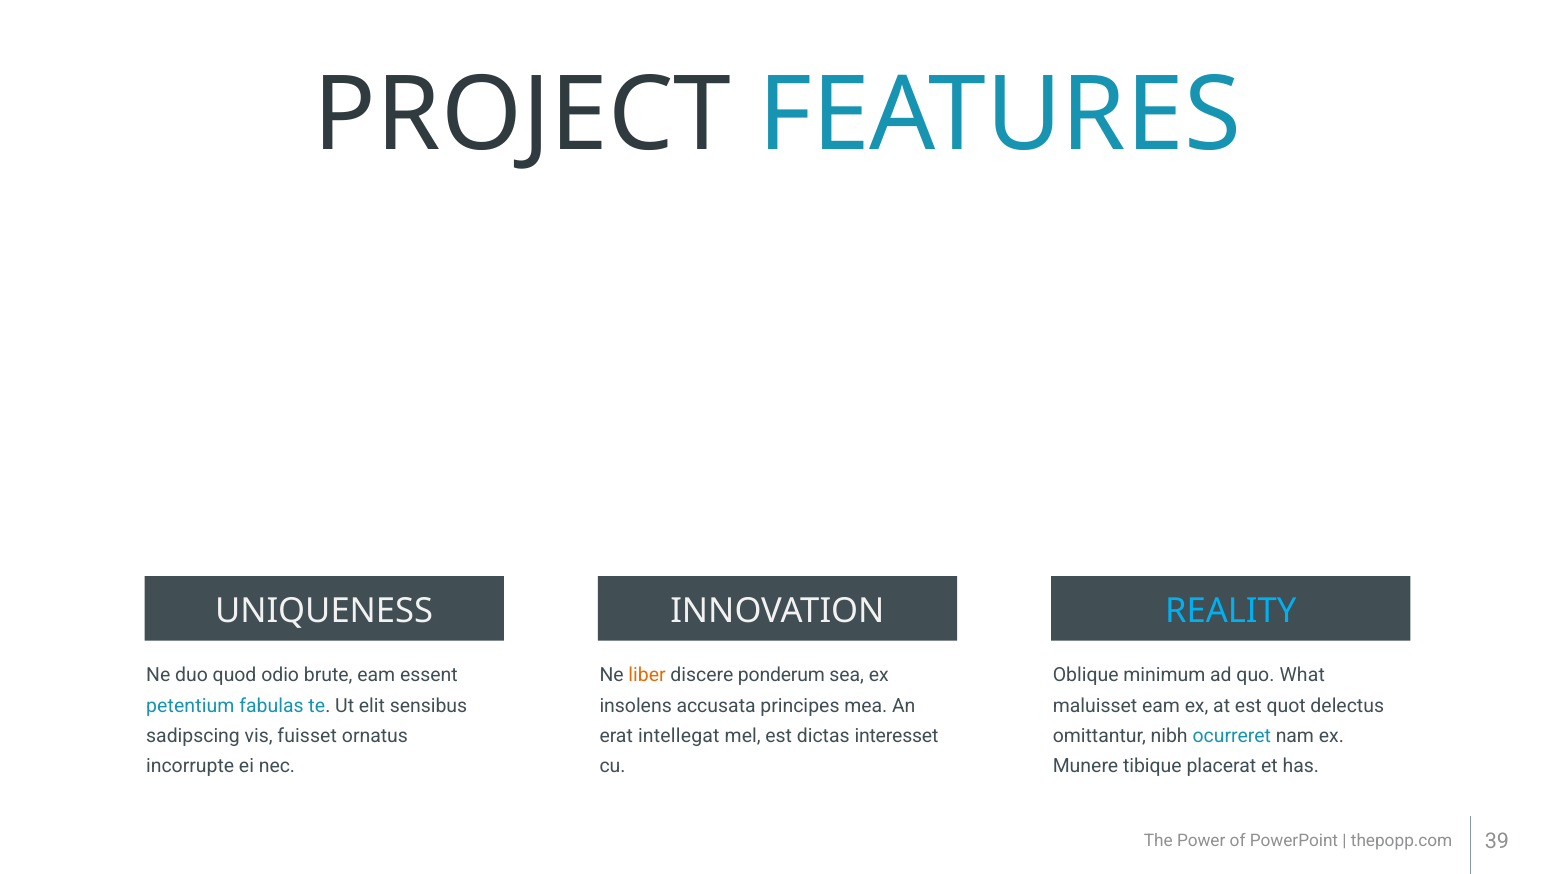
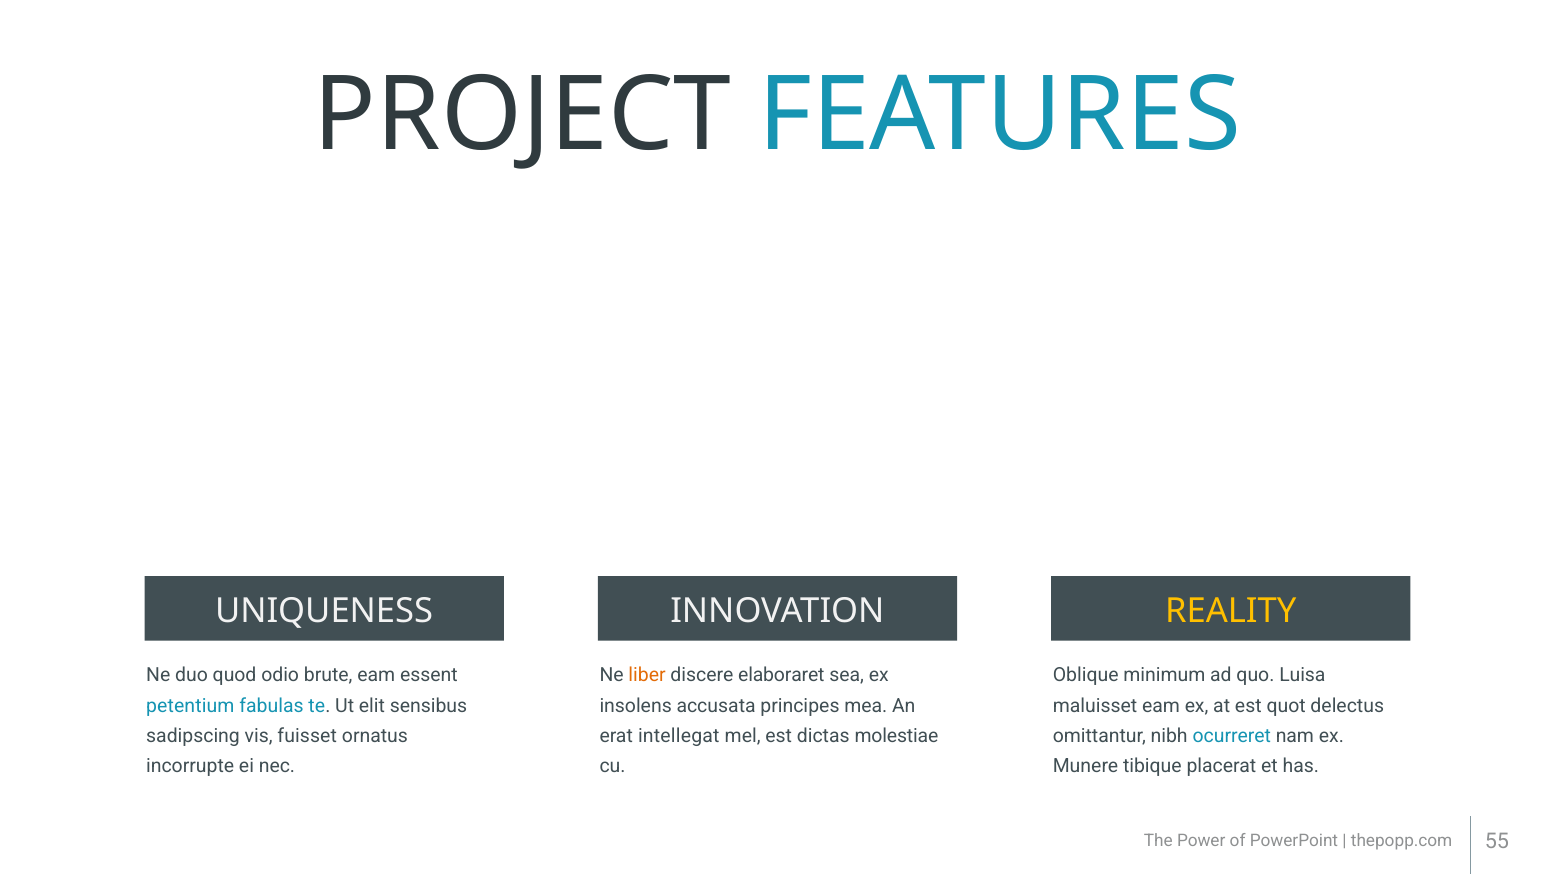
REALITY colour: light blue -> yellow
ponderum: ponderum -> elaboraret
What: What -> Luisa
interesset: interesset -> molestiae
39: 39 -> 55
